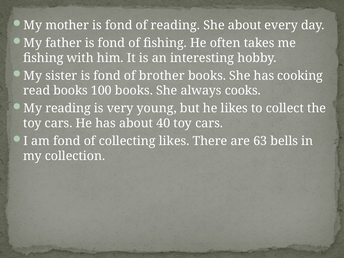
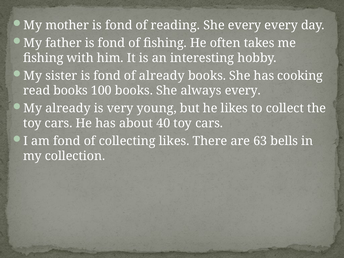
She about: about -> every
of brother: brother -> already
always cooks: cooks -> every
My reading: reading -> already
